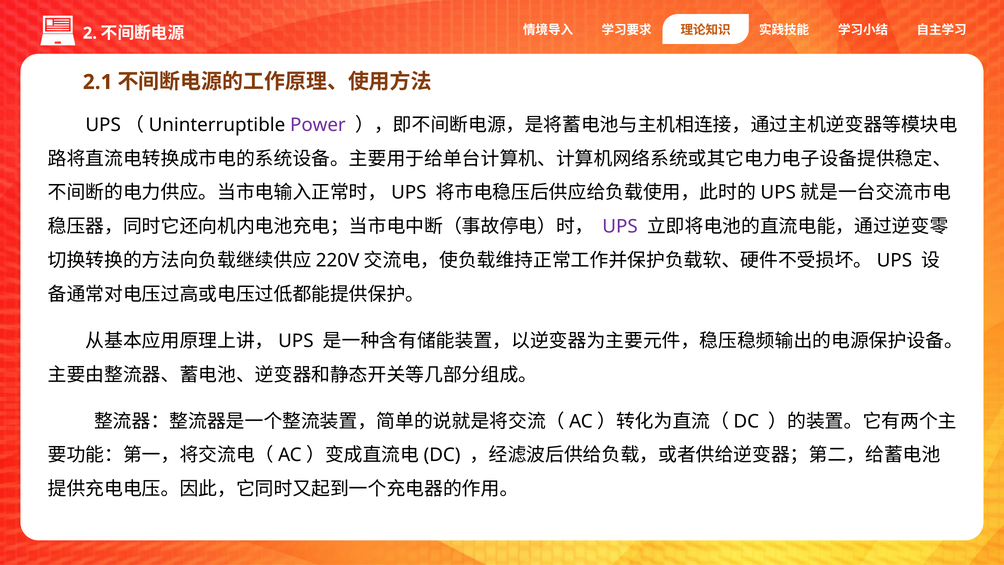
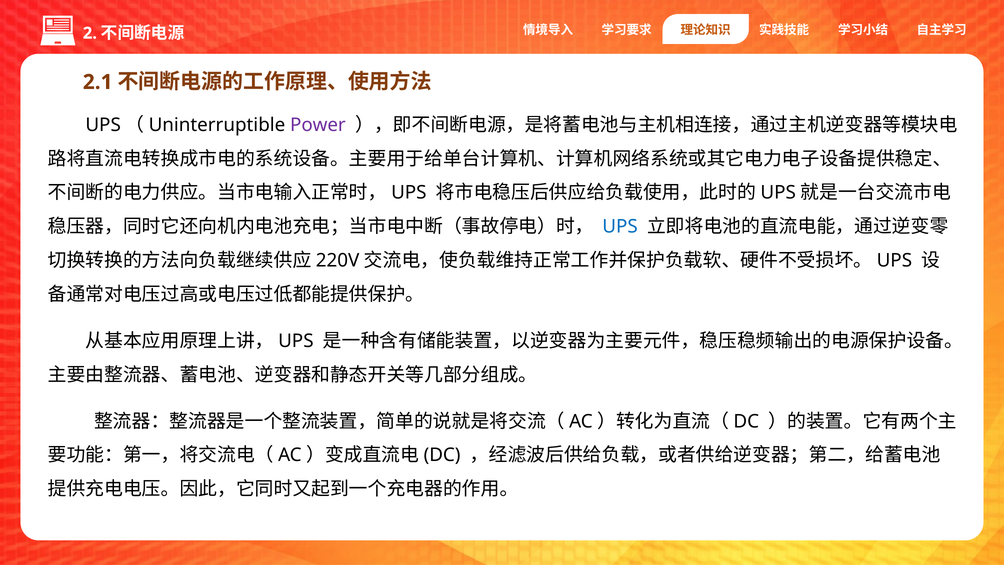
UPS colour: purple -> blue
